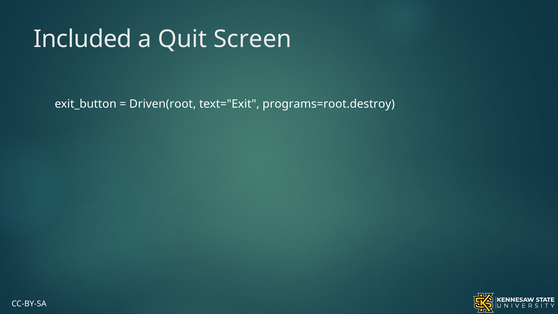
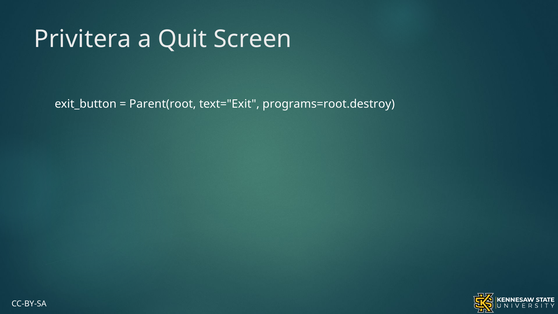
Included: Included -> Privitera
Driven(root: Driven(root -> Parent(root
